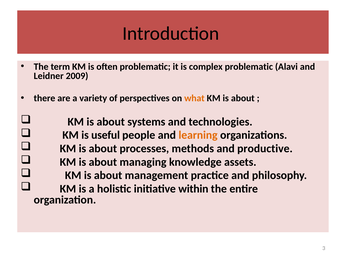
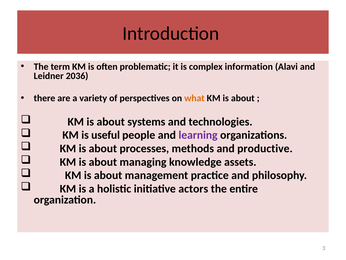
complex problematic: problematic -> information
2009: 2009 -> 2036
learning colour: orange -> purple
within: within -> actors
